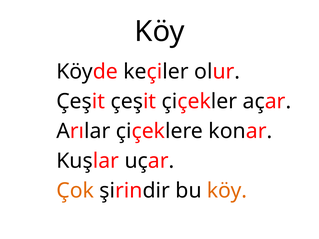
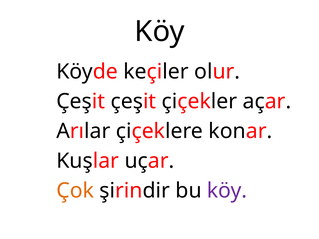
köy at (227, 191) colour: orange -> purple
